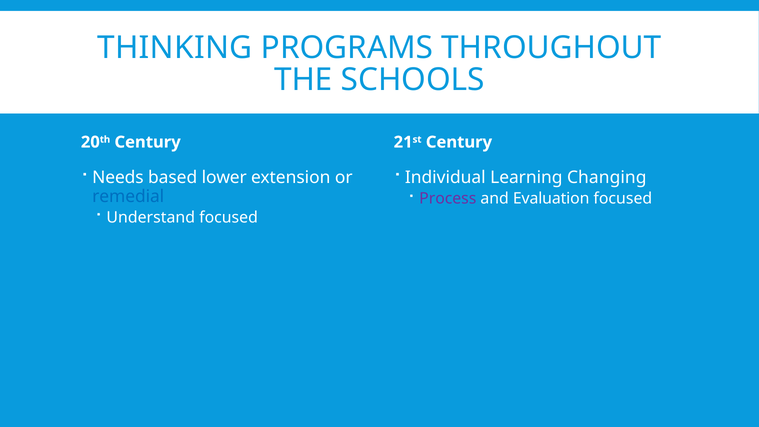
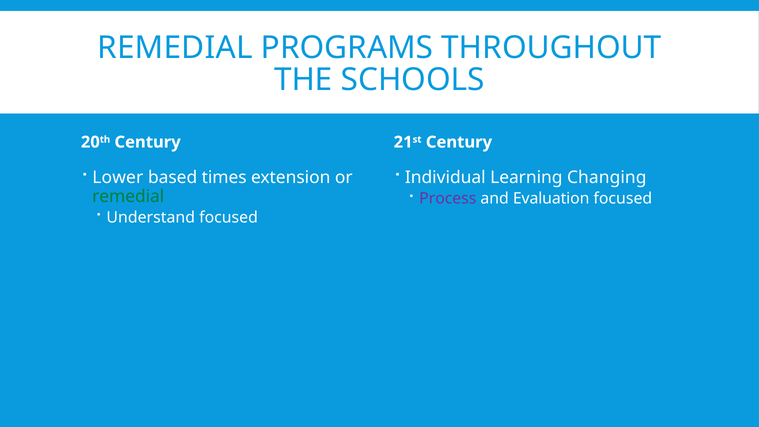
THINKING at (175, 48): THINKING -> REMEDIAL
Needs: Needs -> Lower
lower: lower -> times
remedial at (128, 196) colour: blue -> green
